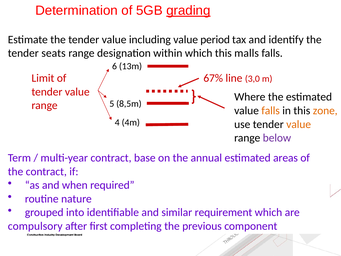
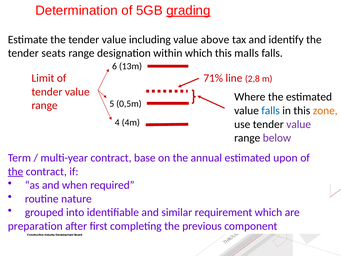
period: period -> above
67%: 67% -> 71%
3,0: 3,0 -> 2,8
8,5m: 8,5m -> 0,5m
falls at (271, 111) colour: orange -> blue
value at (299, 124) colour: orange -> purple
areas: areas -> upon
the at (16, 171) underline: none -> present
compulsory: compulsory -> preparation
